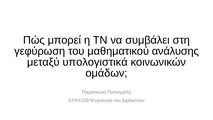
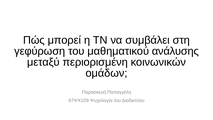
υπολογιστικά: υπολογιστικά -> περιορισμένη
